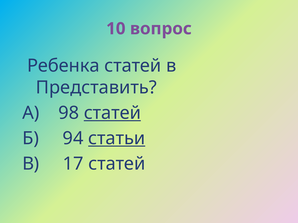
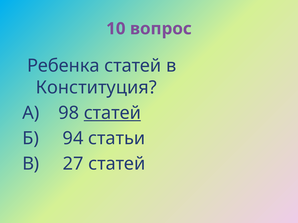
Представить: Представить -> Конституция
статьи underline: present -> none
17: 17 -> 27
